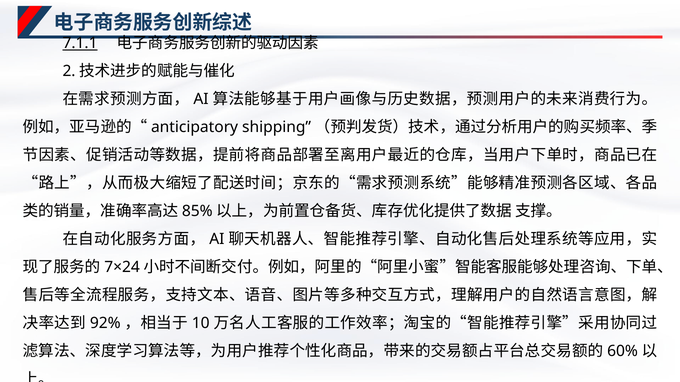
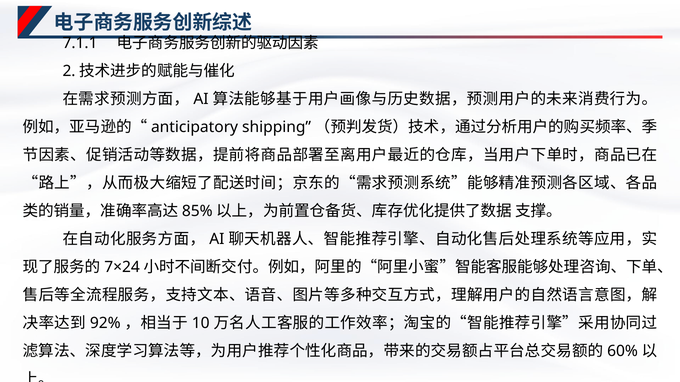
7.1.1 underline: present -> none
